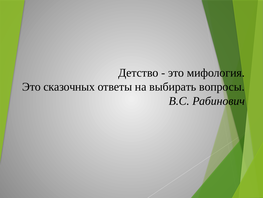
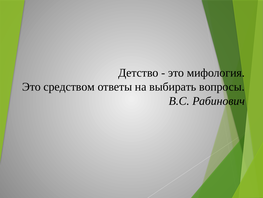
сказочных: сказочных -> средством
